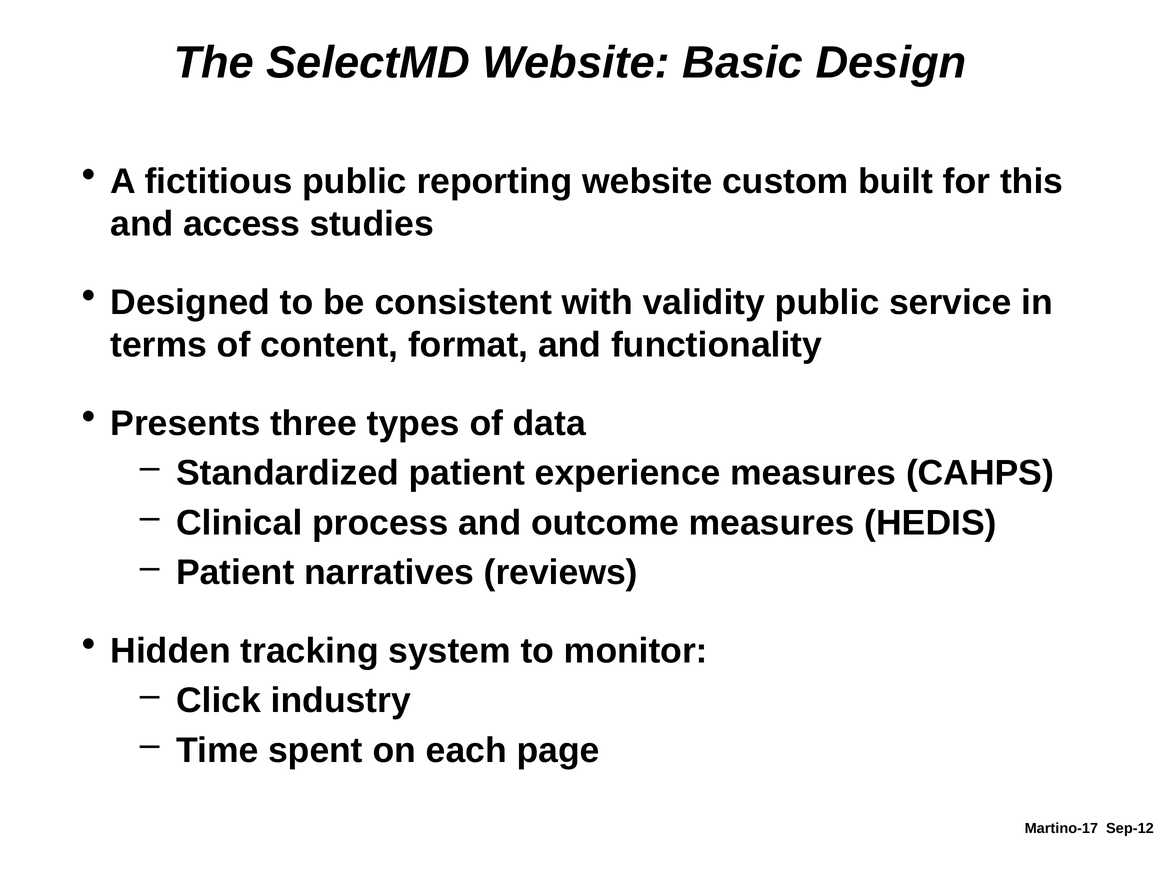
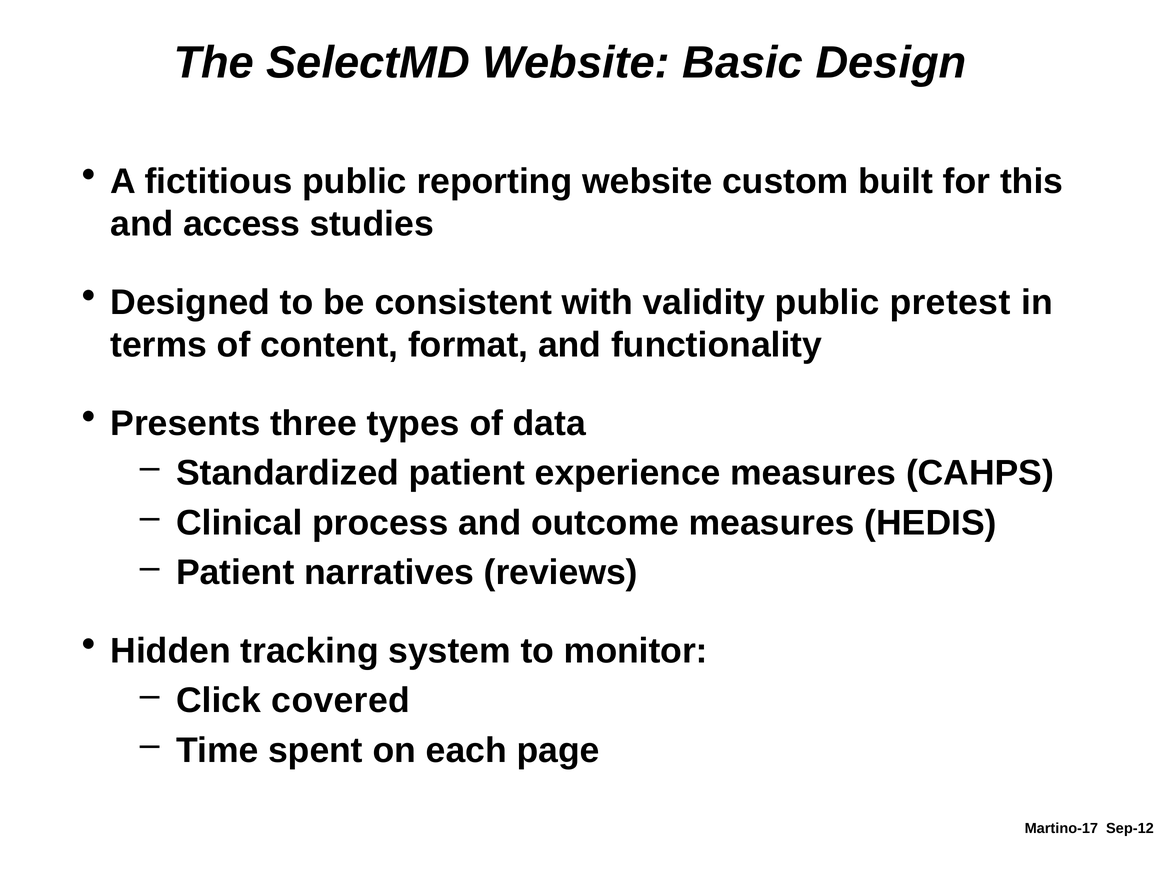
service: service -> pretest
industry: industry -> covered
